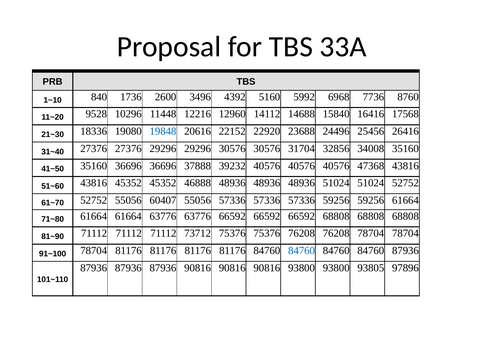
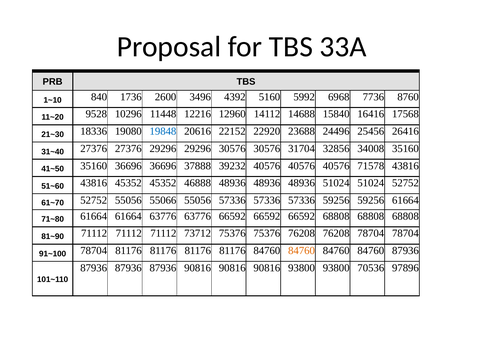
47368: 47368 -> 71578
60407: 60407 -> 55066
84760 at (302, 251) colour: blue -> orange
93805: 93805 -> 70536
